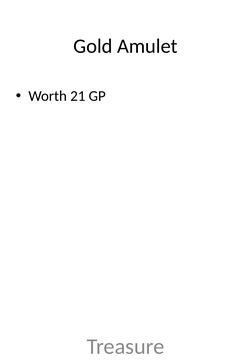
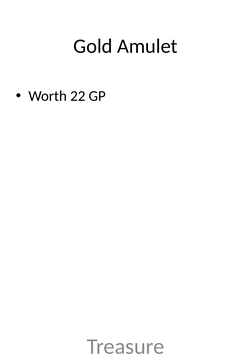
21: 21 -> 22
